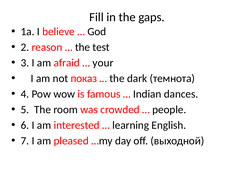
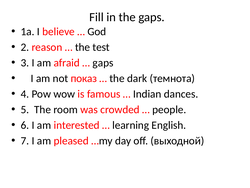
your at (103, 63): your -> gaps
